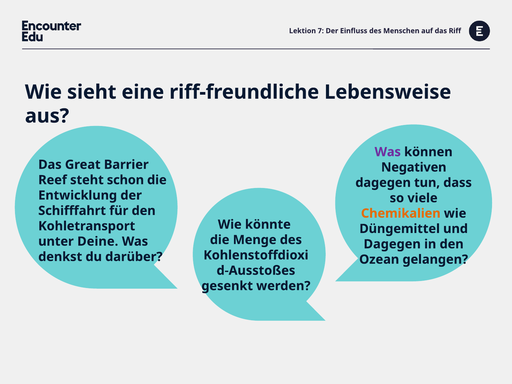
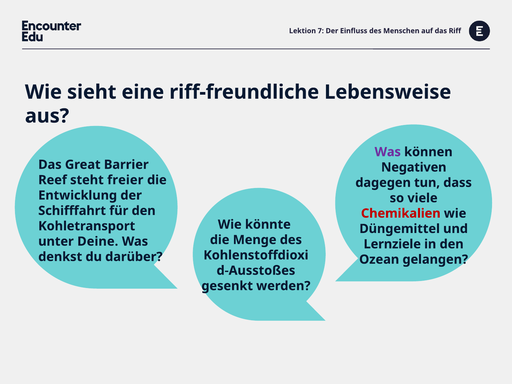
schon: schon -> freier
Chemikalien colour: orange -> red
Dagegen at (392, 244): Dagegen -> Lernziele
